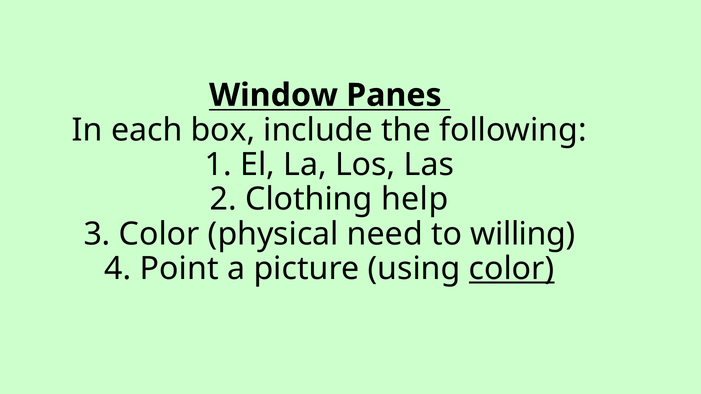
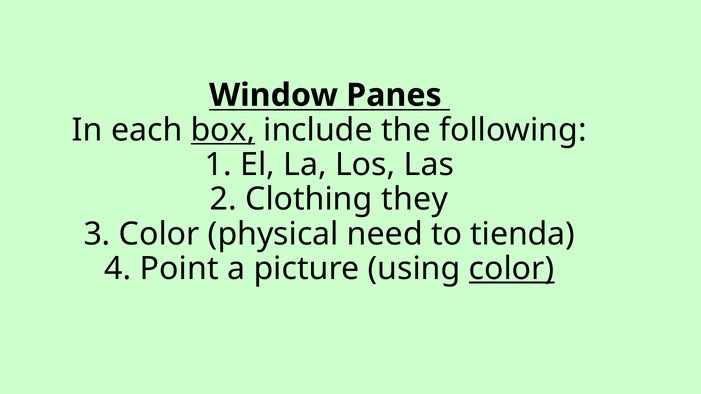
box underline: none -> present
help: help -> they
willing: willing -> tienda
